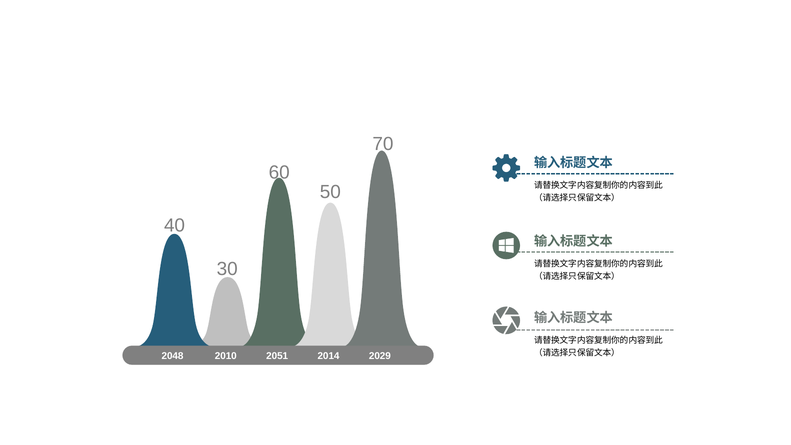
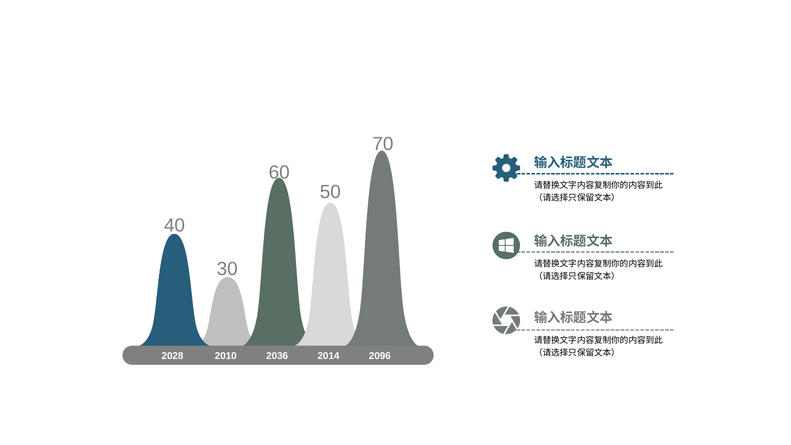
2048: 2048 -> 2028
2051: 2051 -> 2036
2029: 2029 -> 2096
